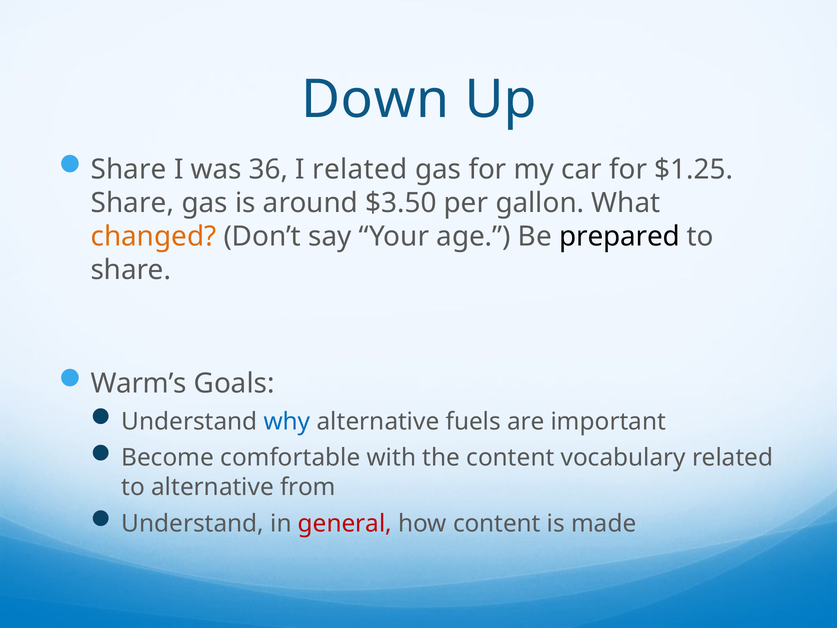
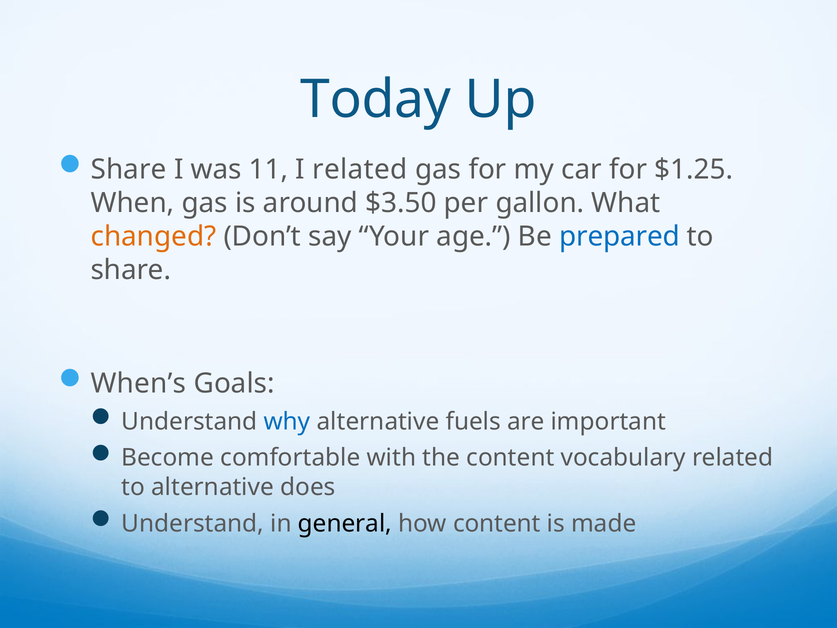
Down: Down -> Today
36: 36 -> 11
Share at (132, 203): Share -> When
prepared colour: black -> blue
Warm’s: Warm’s -> When’s
from: from -> does
general colour: red -> black
